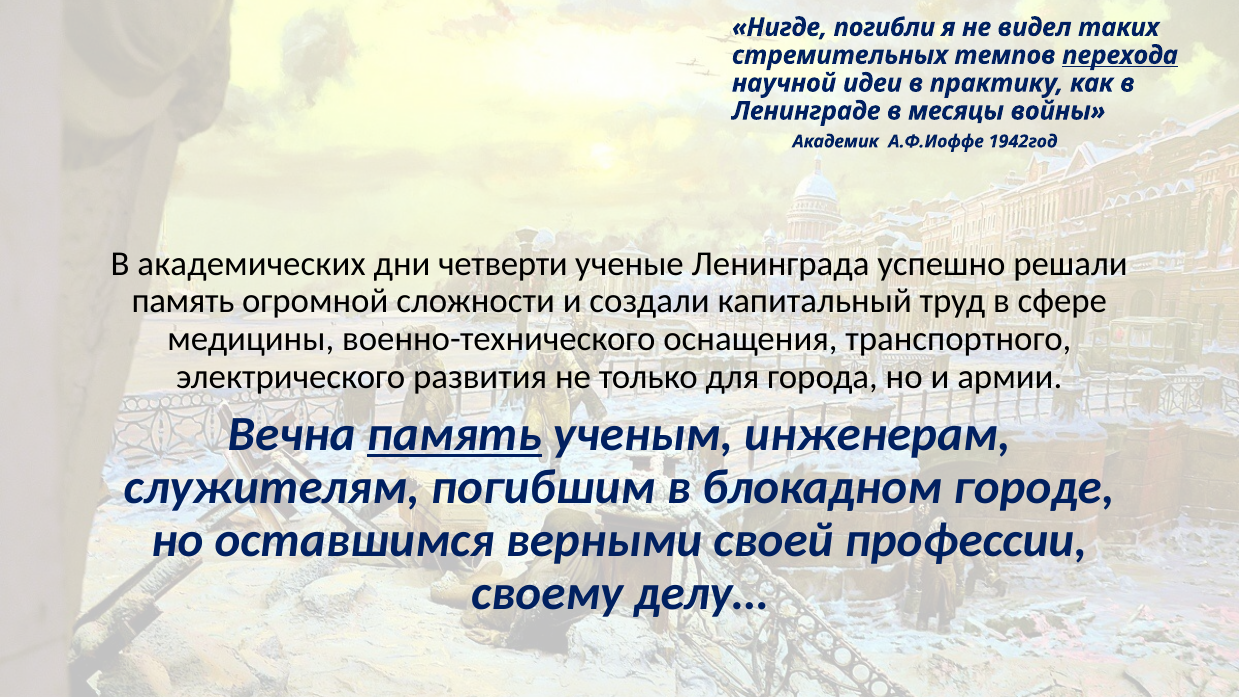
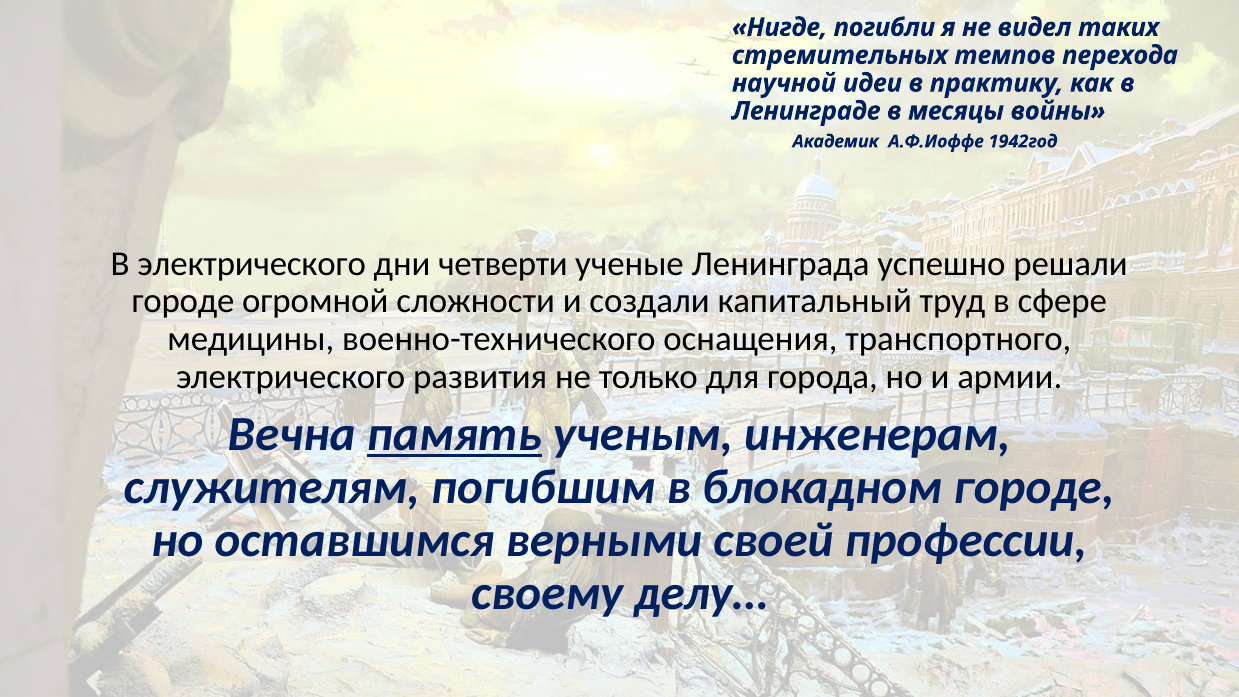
перехода underline: present -> none
В академических: академических -> электрического
память at (183, 301): память -> городе
